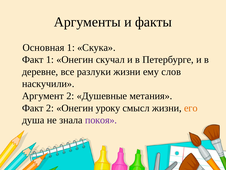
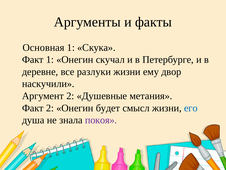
слов: слов -> двор
уроку: уроку -> будет
его colour: orange -> blue
